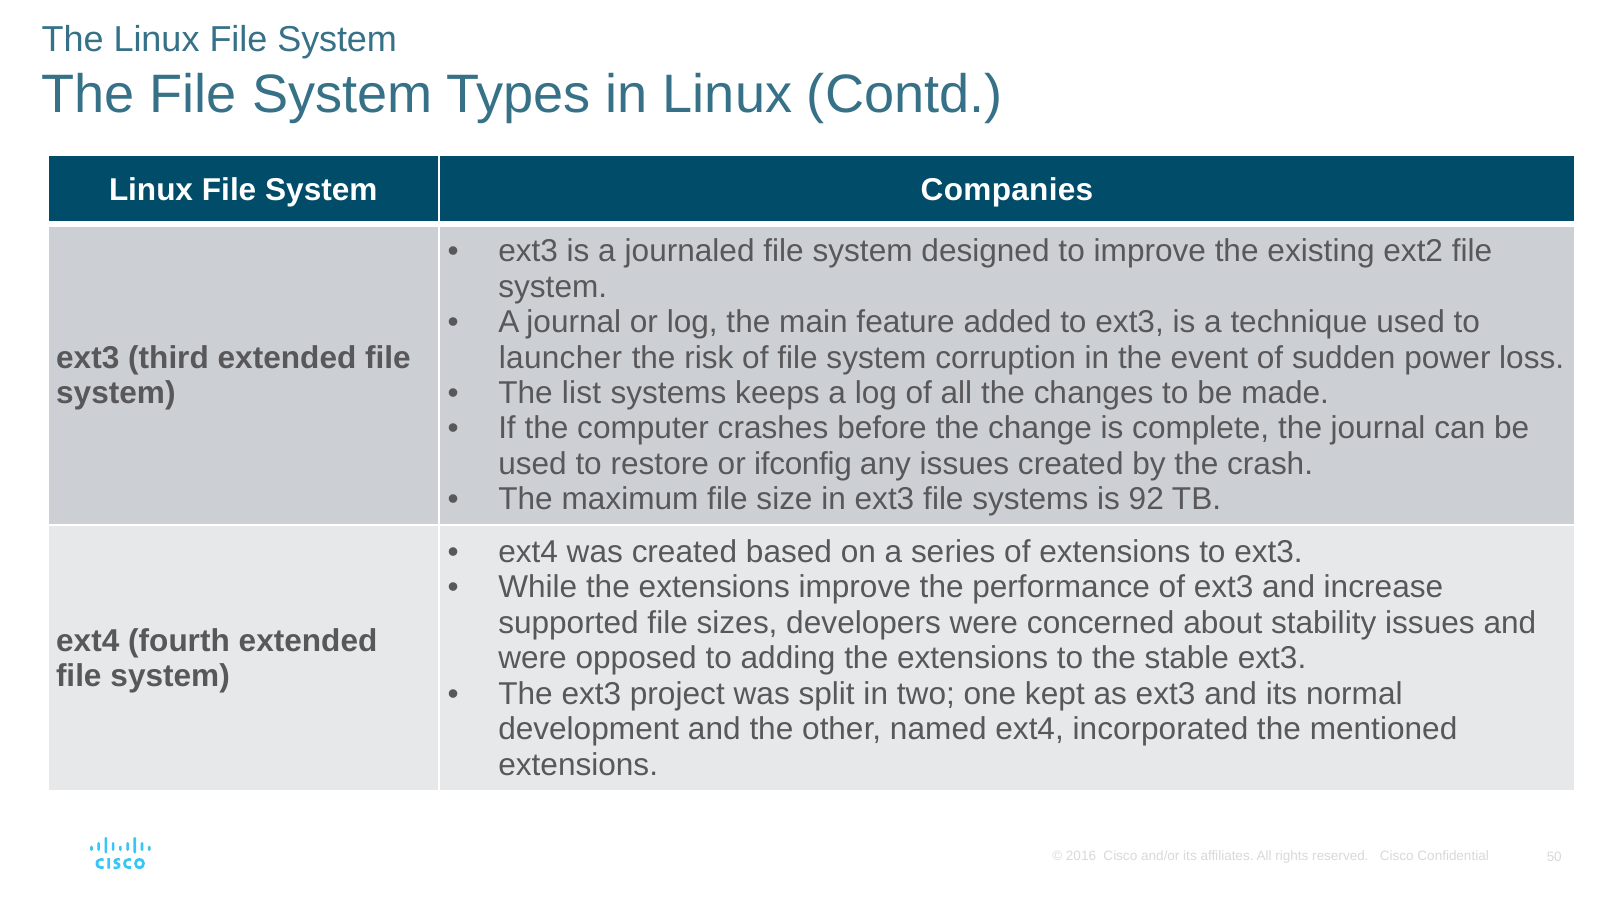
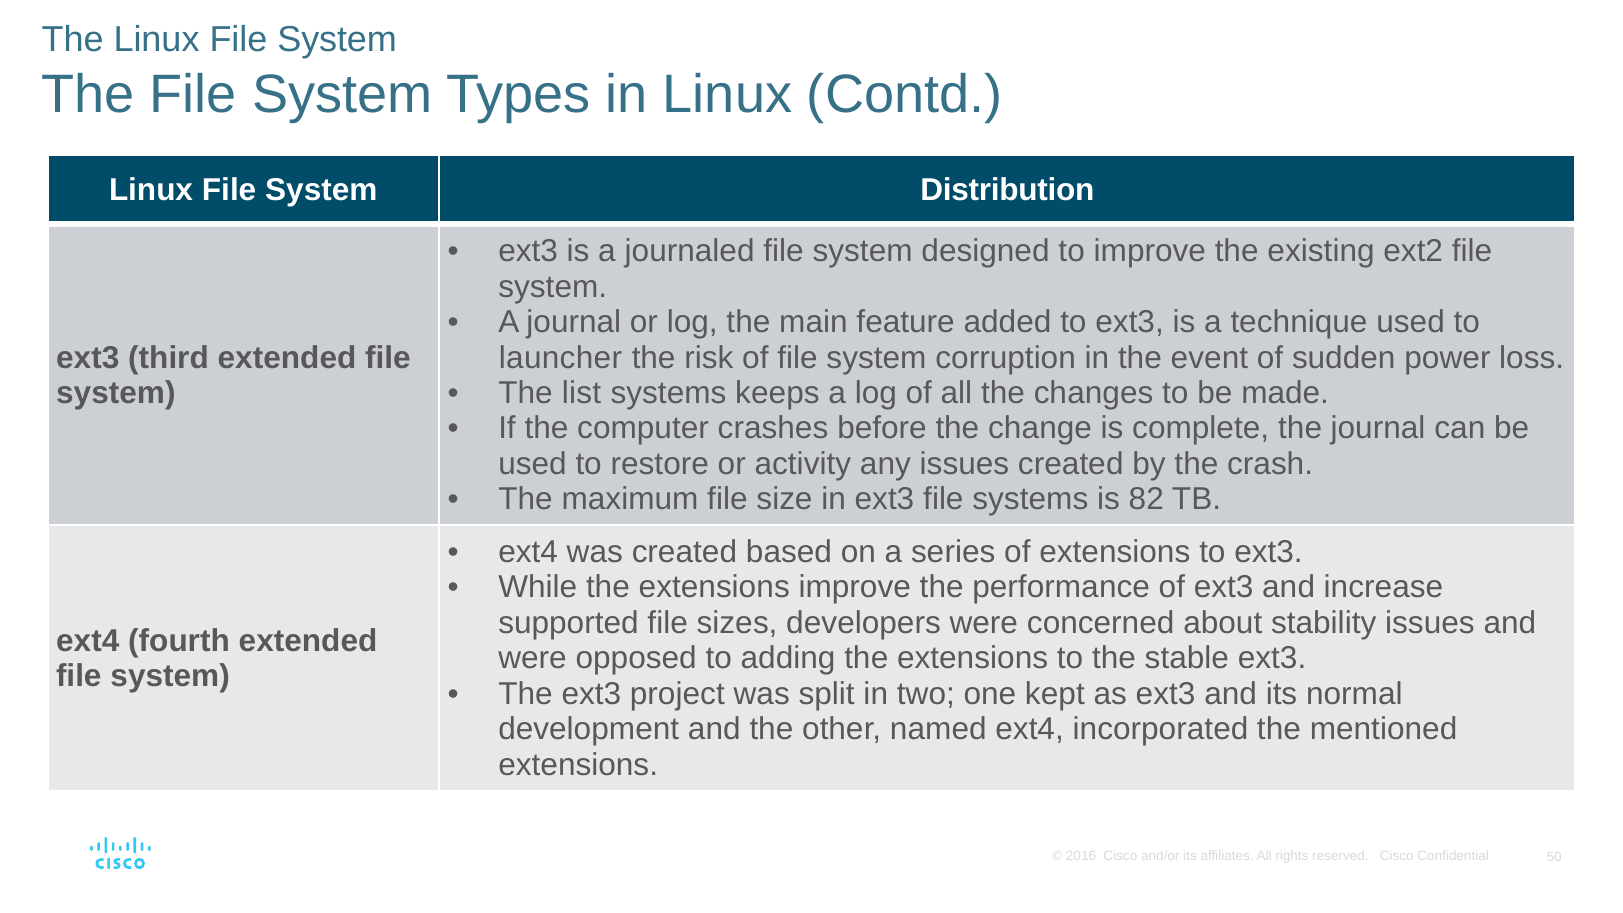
Companies: Companies -> Distribution
ifconfig: ifconfig -> activity
92: 92 -> 82
